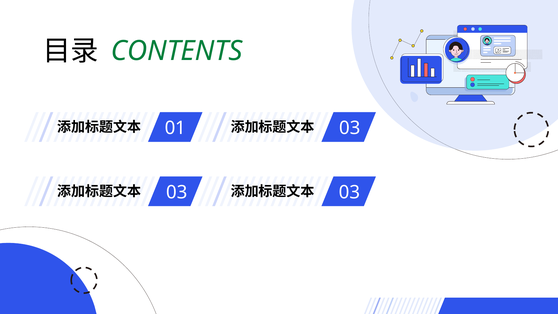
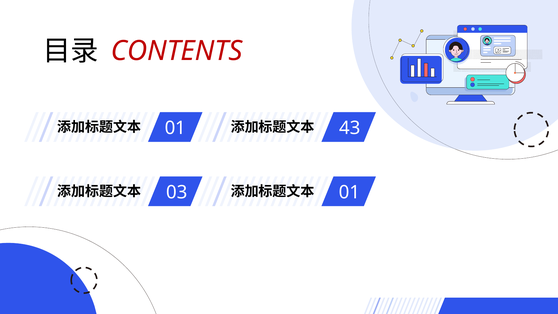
CONTENTS colour: green -> red
03 at (350, 128): 03 -> 43
03 at (349, 192): 03 -> 01
